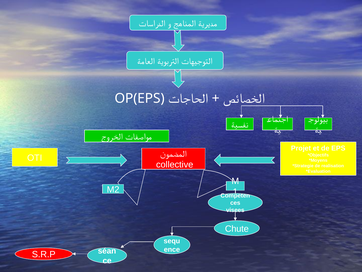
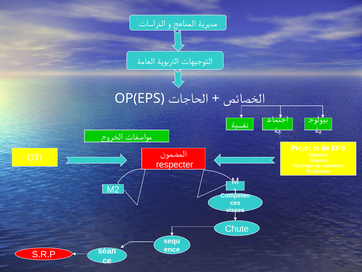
collective: collective -> respecter
